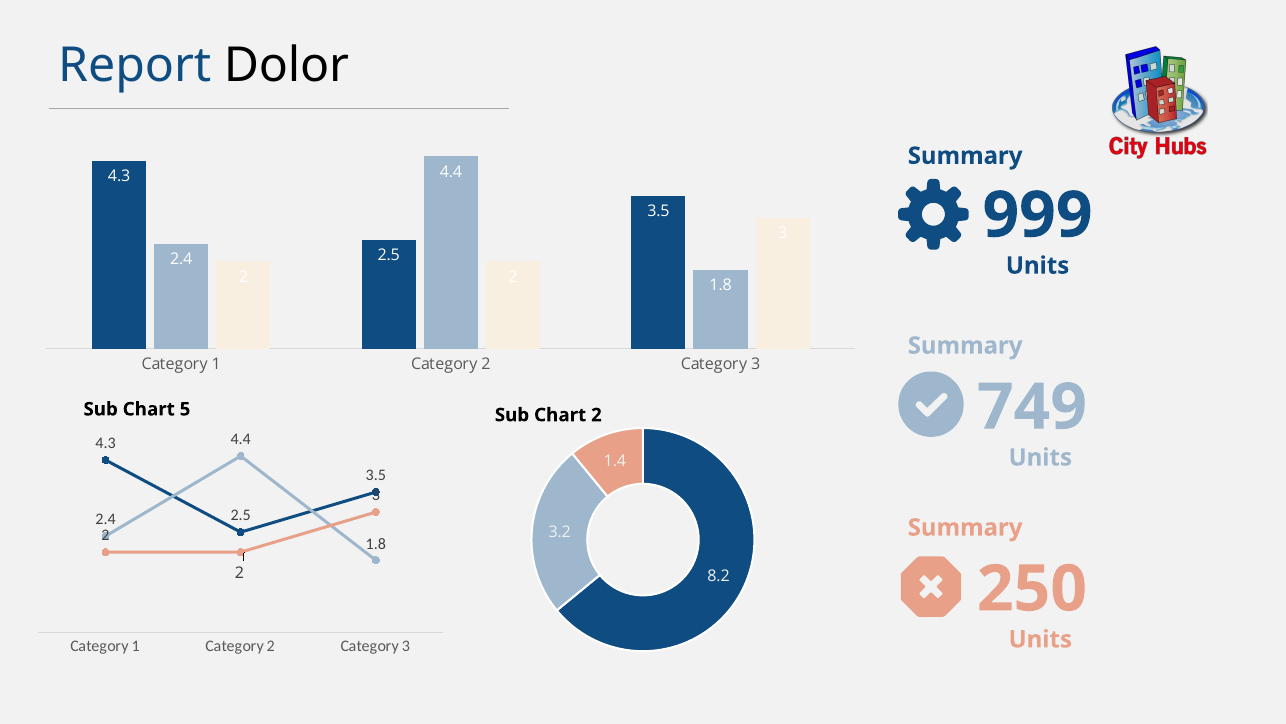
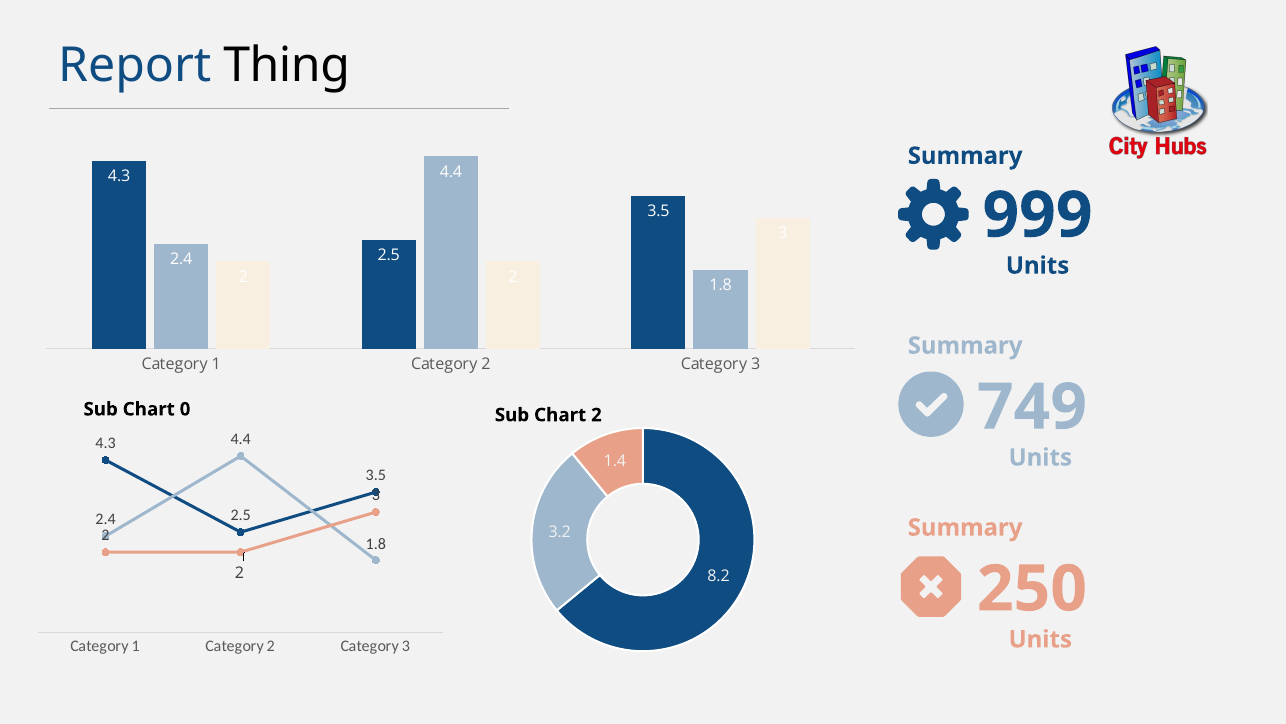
Dolor: Dolor -> Thing
5: 5 -> 0
